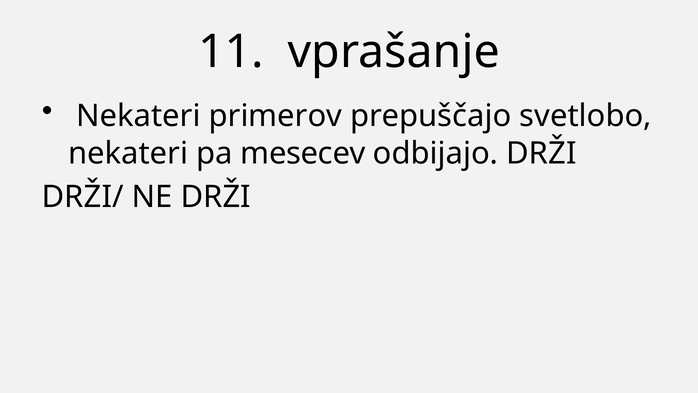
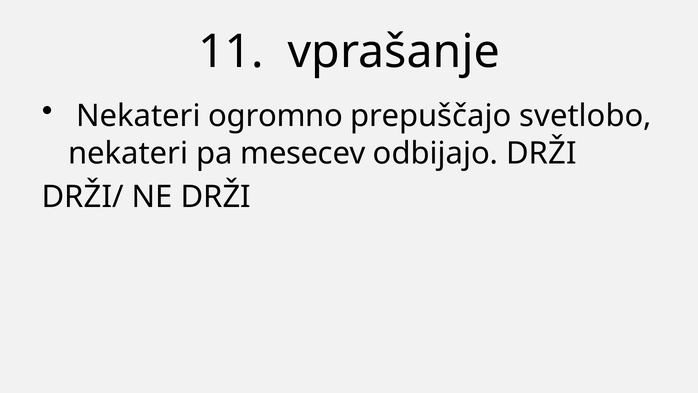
primerov: primerov -> ogromno
